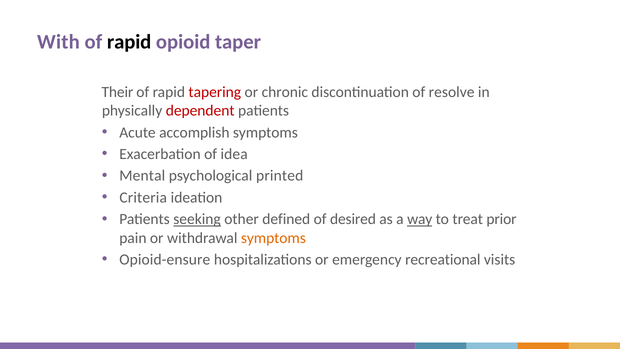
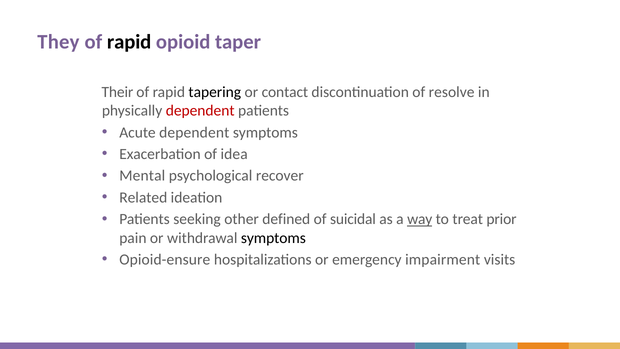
With: With -> They
tapering colour: red -> black
chronic: chronic -> contact
Acute accomplish: accomplish -> dependent
printed: printed -> recover
Criteria: Criteria -> Related
seeking underline: present -> none
desired: desired -> suicidal
symptoms at (273, 238) colour: orange -> black
recreational: recreational -> impairment
